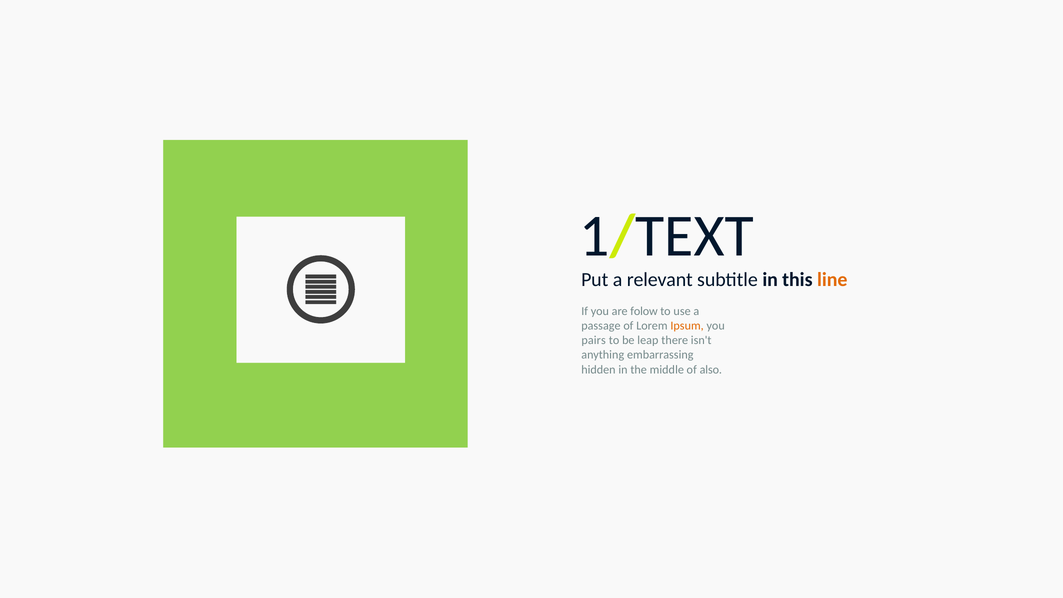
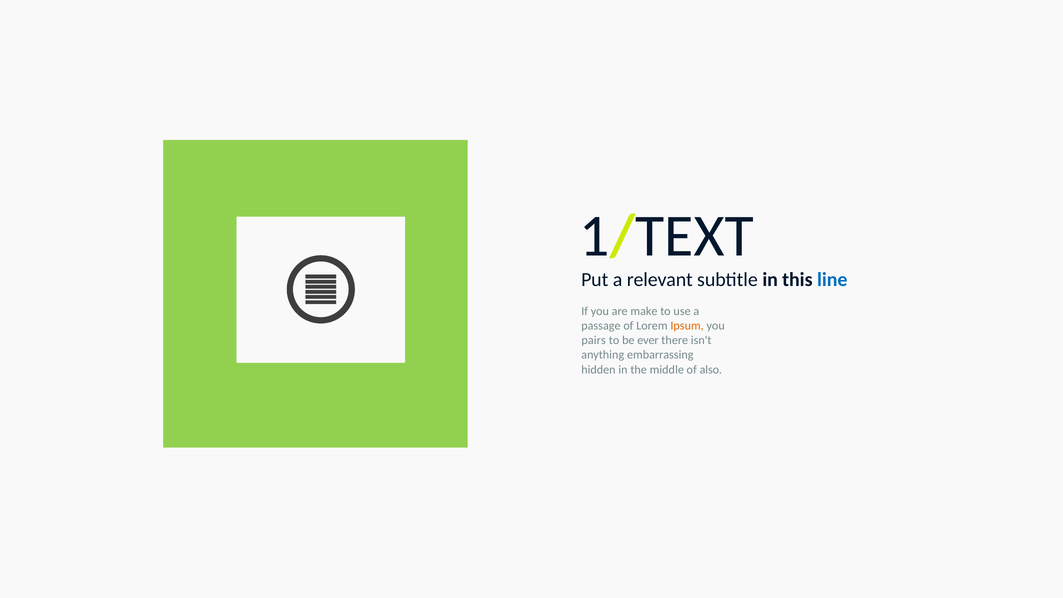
line colour: orange -> blue
folow: folow -> make
leap: leap -> ever
